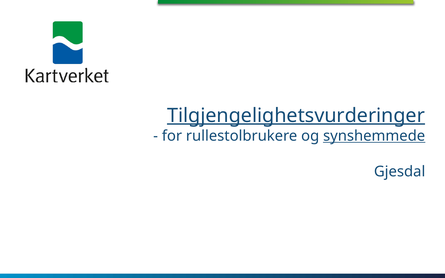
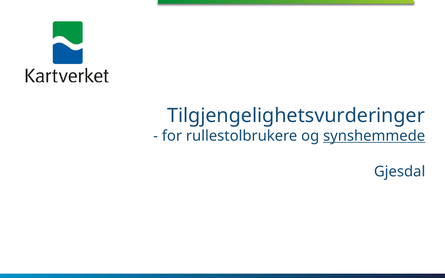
Tilgjengelighetsvurderinger underline: present -> none
